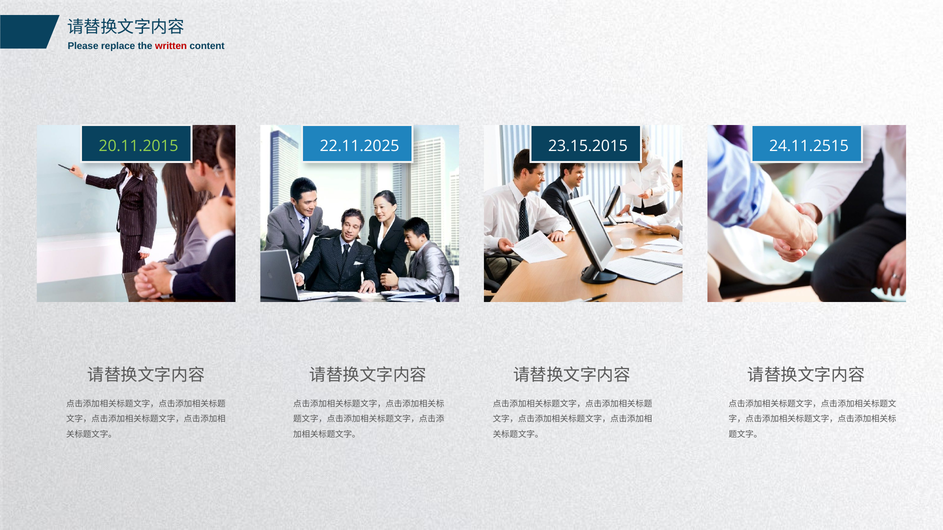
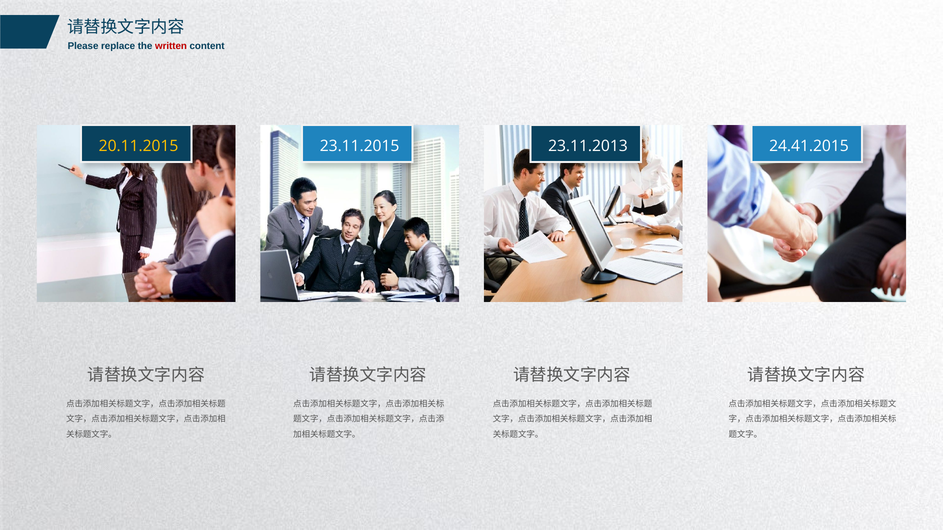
20.11.2015 colour: light green -> yellow
22.11.2025: 22.11.2025 -> 23.11.2015
23.15.2015: 23.15.2015 -> 23.11.2013
24.11.2515: 24.11.2515 -> 24.41.2015
